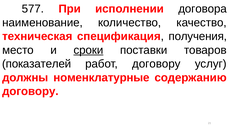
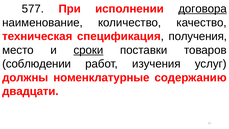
договора underline: none -> present
показателей: показателей -> соблюдении
работ договору: договору -> изучения
договору at (30, 91): договору -> двадцати
